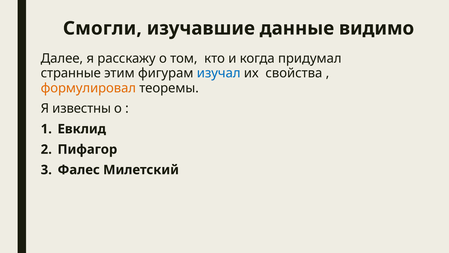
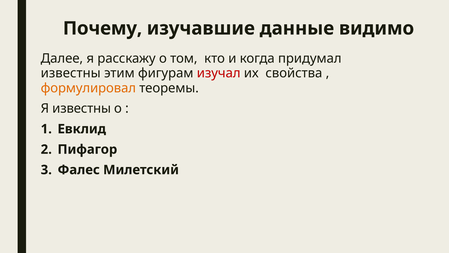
Смогли: Смогли -> Почему
странные at (71, 73): странные -> известны
изучал colour: blue -> red
